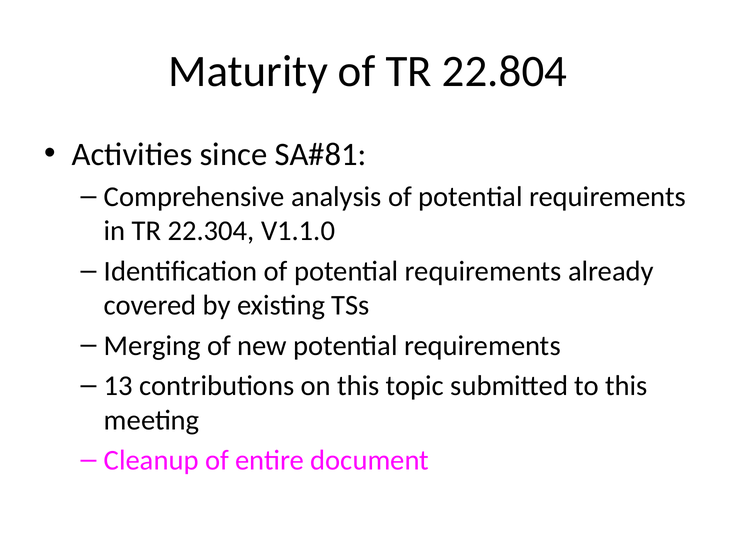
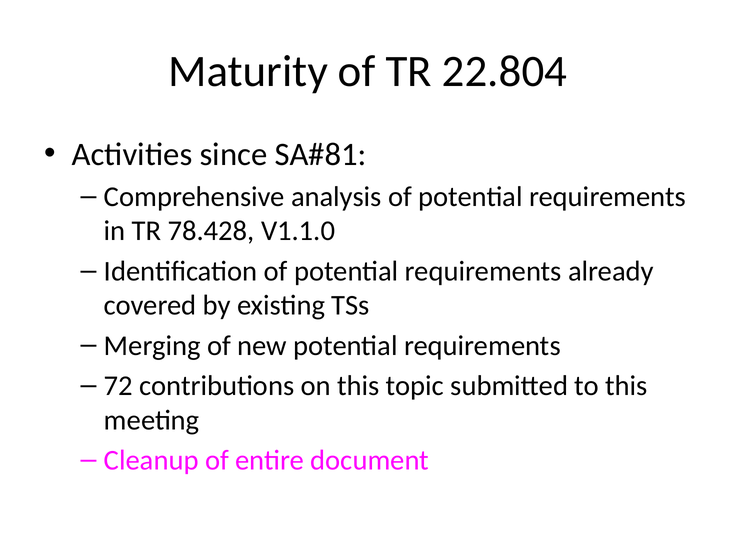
22.304: 22.304 -> 78.428
13: 13 -> 72
